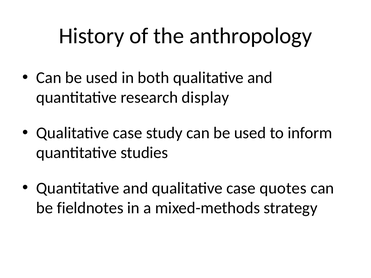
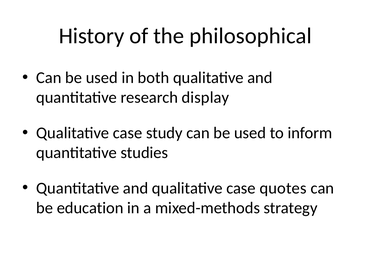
anthropology: anthropology -> philosophical
fieldnotes: fieldnotes -> education
